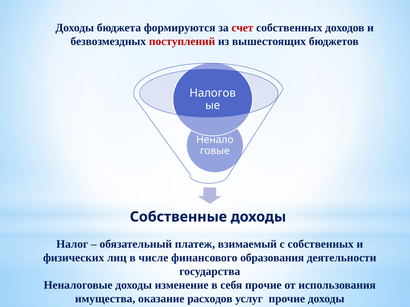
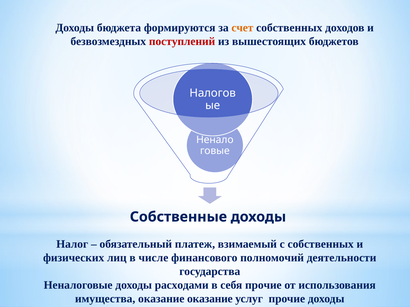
счет colour: red -> orange
образования: образования -> полномочий
изменение: изменение -> расходами
оказание расходов: расходов -> оказание
